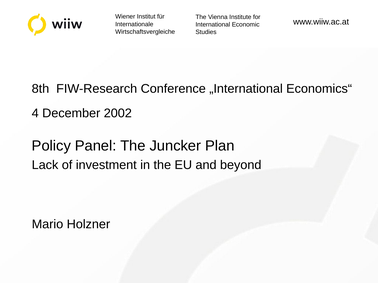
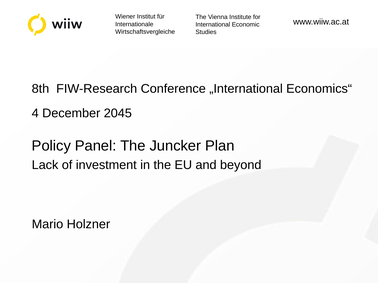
2002: 2002 -> 2045
